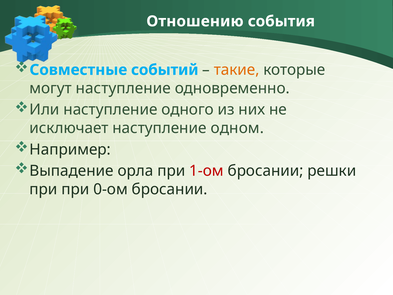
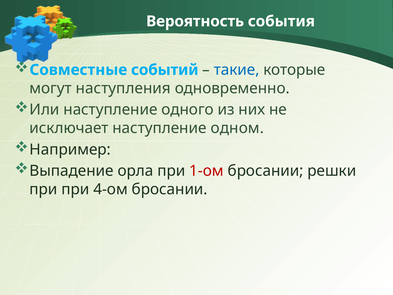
Отношению: Отношению -> Вероятность
такие colour: orange -> blue
могут наступление: наступление -> наступления
0-ом: 0-ом -> 4-ом
